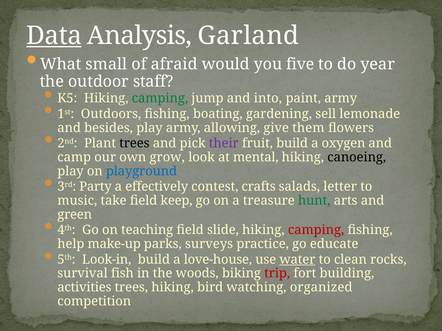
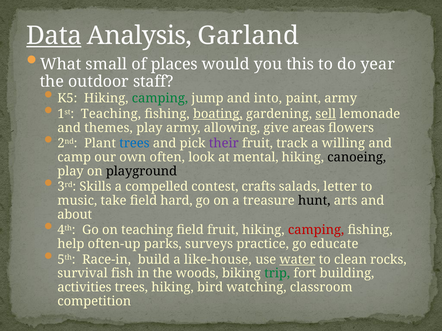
afraid: afraid -> places
five: five -> this
1st Outdoors: Outdoors -> Teaching
boating underline: none -> present
sell underline: none -> present
besides: besides -> themes
them: them -> areas
trees at (134, 144) colour: black -> blue
fruit build: build -> track
oxygen: oxygen -> willing
grow: grow -> often
playground colour: blue -> black
Party: Party -> Skills
effectively: effectively -> compelled
keep: keep -> hard
hunt colour: green -> black
green: green -> about
field slide: slide -> fruit
make-up: make-up -> often-up
Look-in: Look-in -> Race-in
love-house: love-house -> like-house
trip colour: red -> green
organized: organized -> classroom
